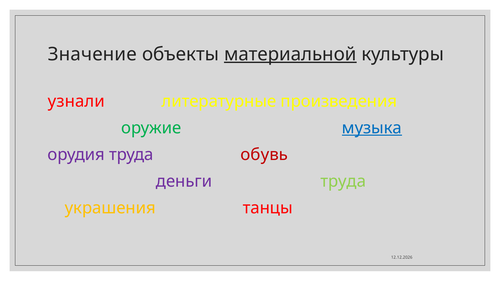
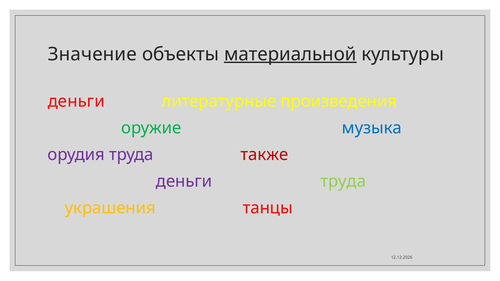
узнали at (76, 101): узнали -> деньги
музыка underline: present -> none
обувь: обувь -> также
